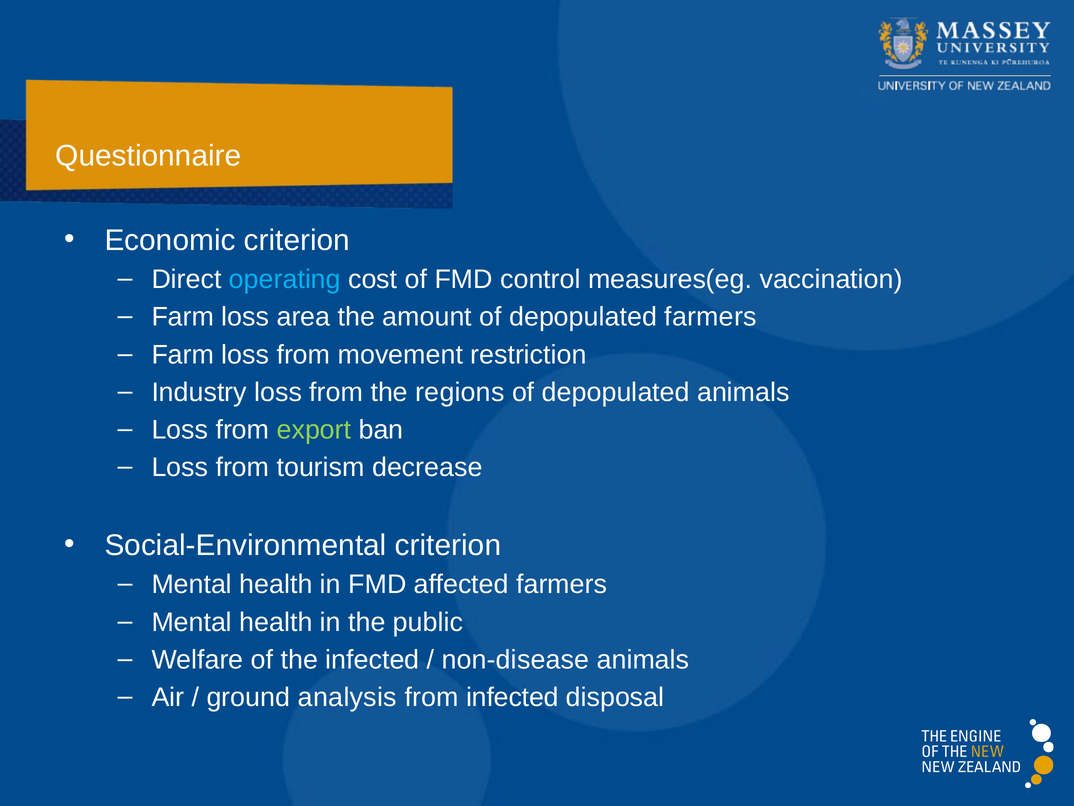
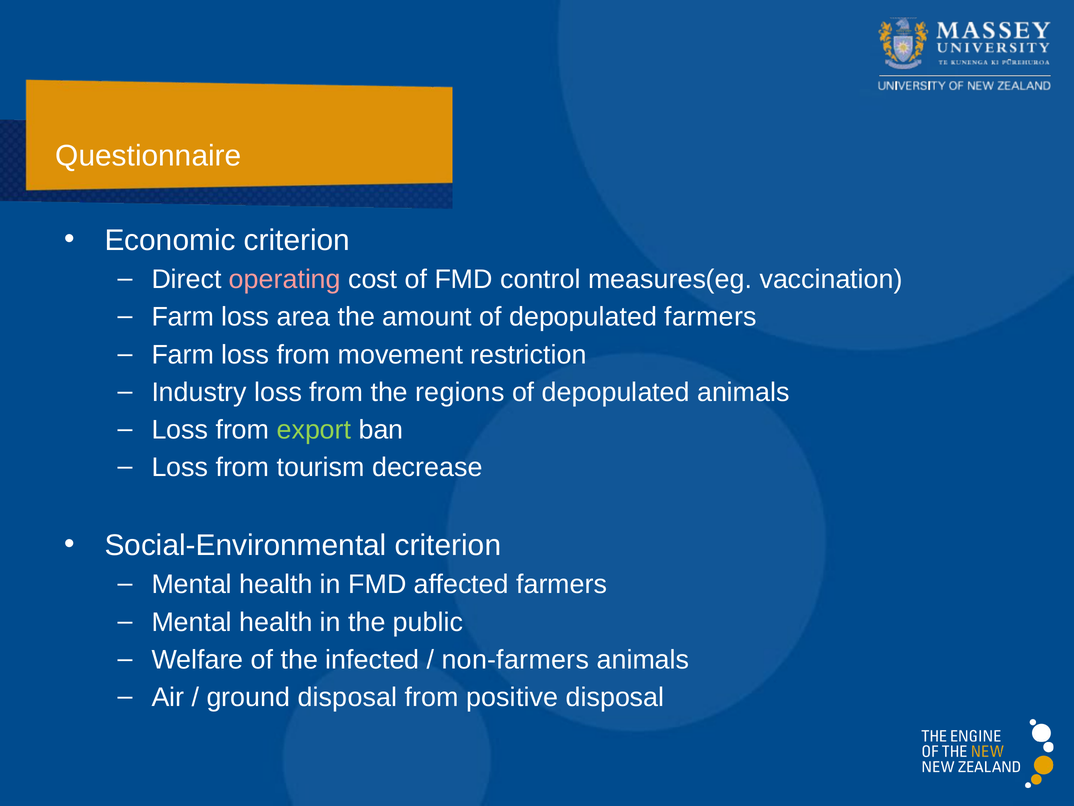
operating colour: light blue -> pink
non-disease: non-disease -> non-farmers
ground analysis: analysis -> disposal
from infected: infected -> positive
